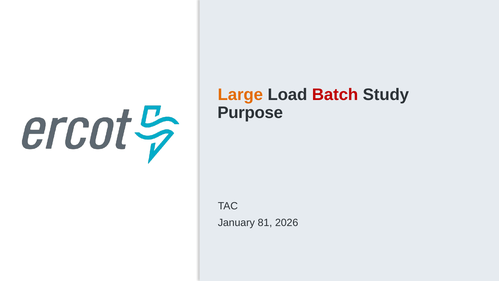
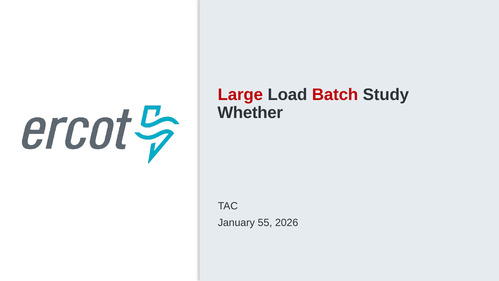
Large colour: orange -> red
Purpose: Purpose -> Whether
81: 81 -> 55
